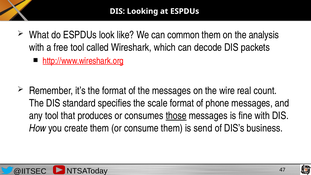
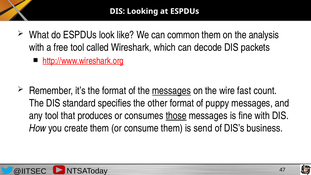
messages at (172, 91) underline: none -> present
real: real -> fast
scale: scale -> other
phone: phone -> puppy
